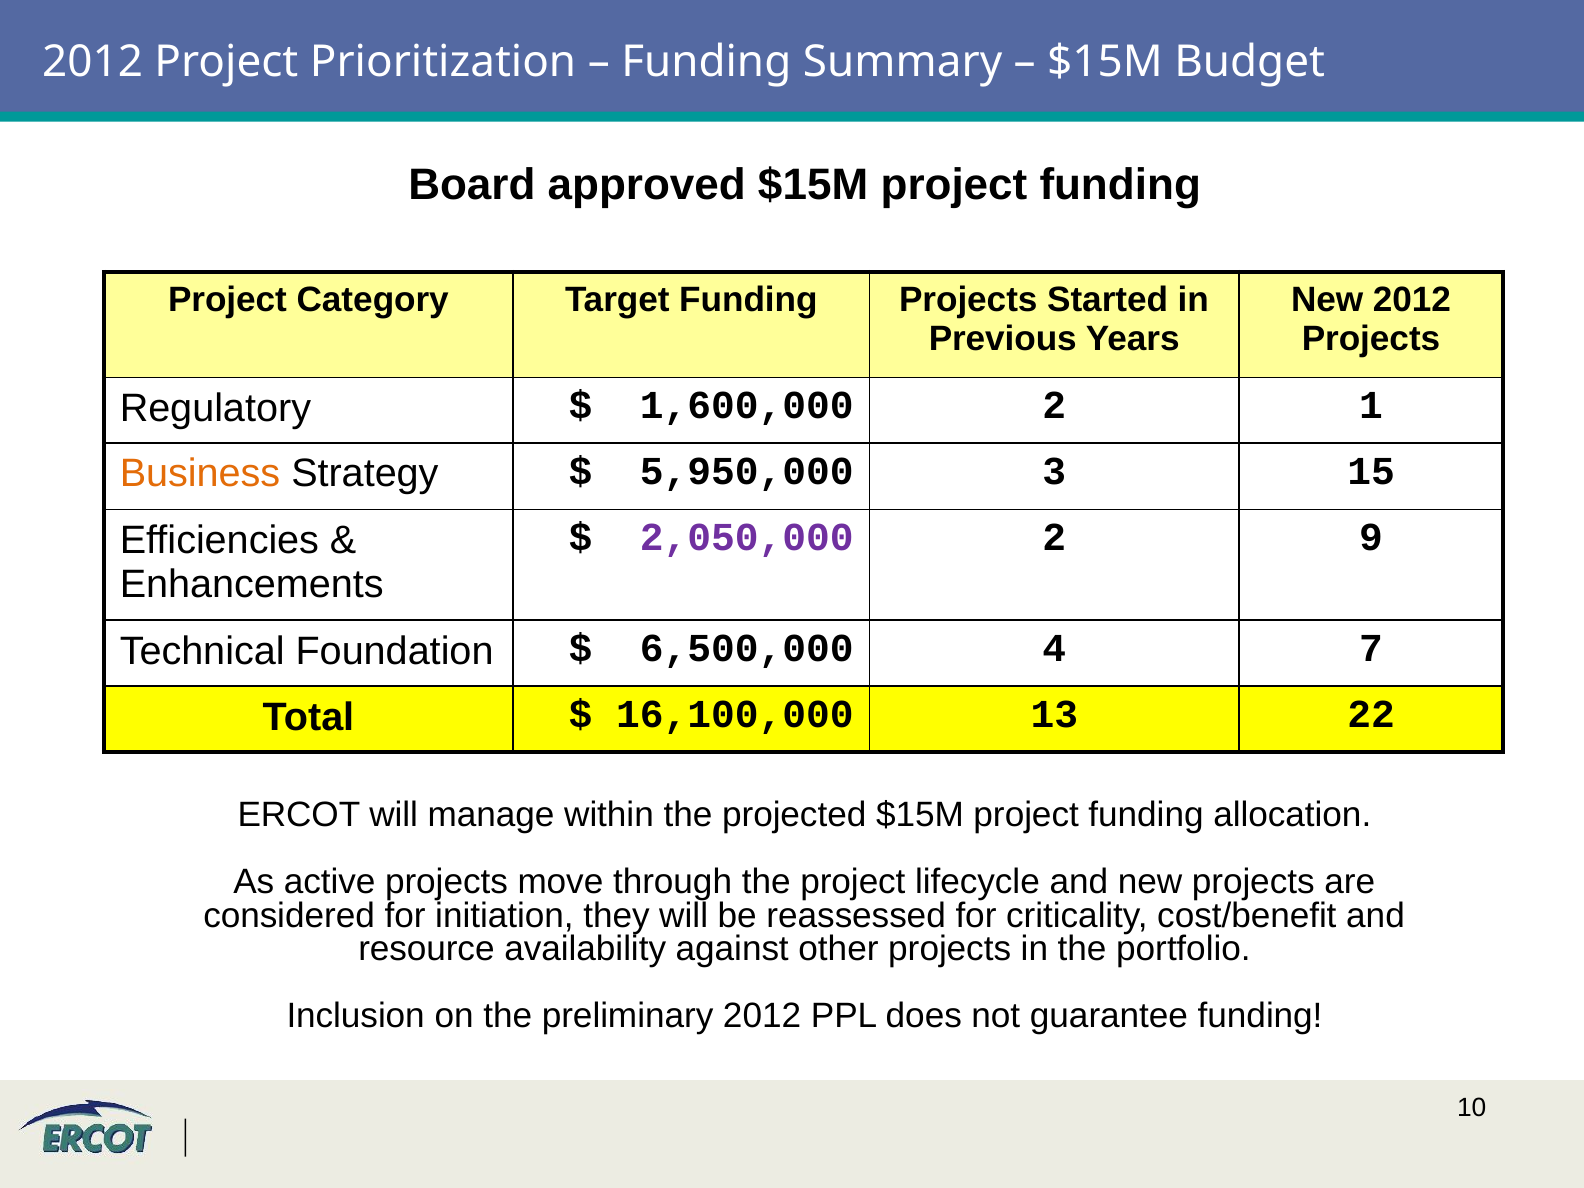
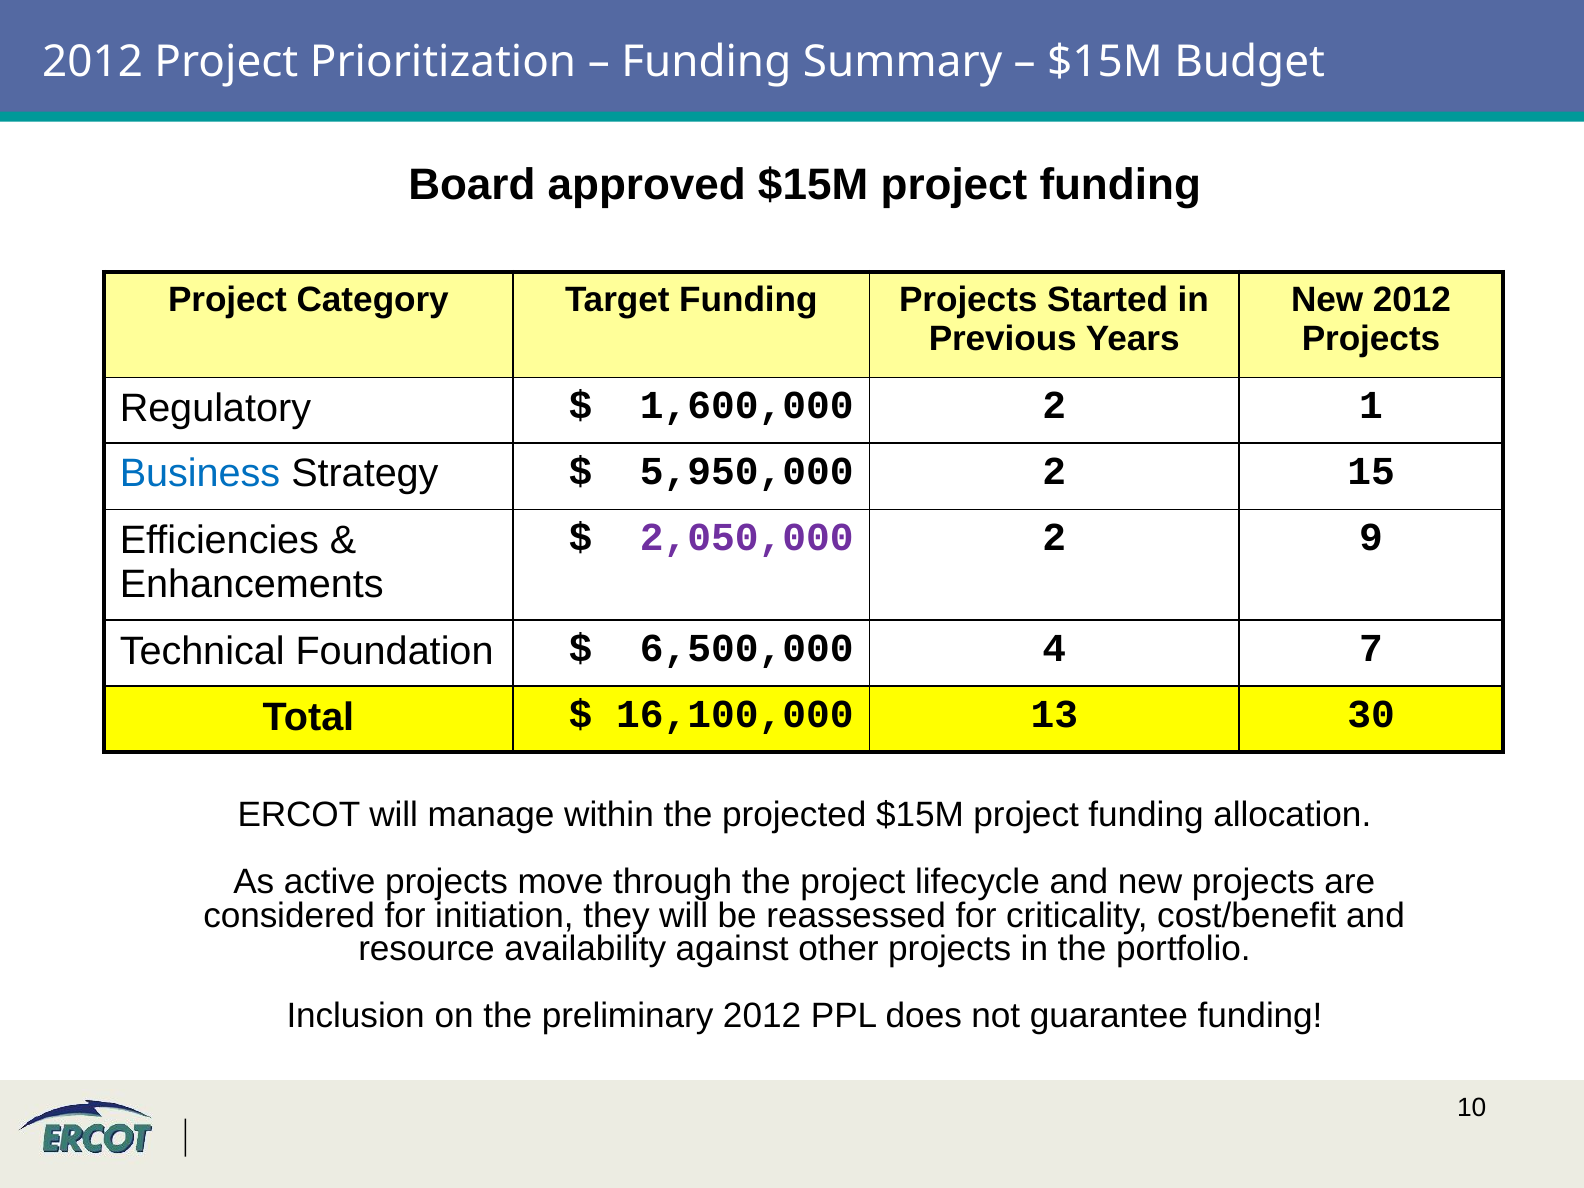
Business colour: orange -> blue
5,950,000 3: 3 -> 2
22: 22 -> 30
